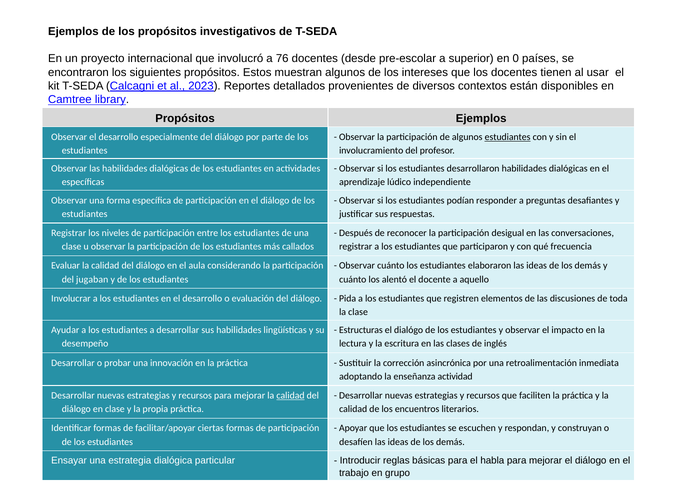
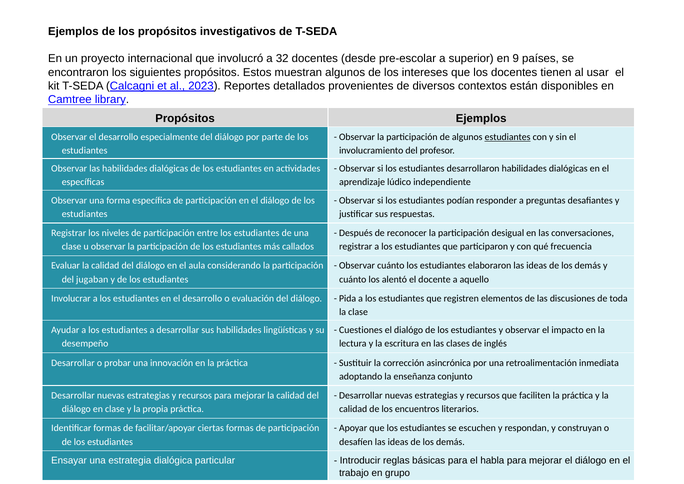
76: 76 -> 32
0: 0 -> 9
Estructuras: Estructuras -> Cuestiones
actividad: actividad -> conjunto
calidad at (290, 395) underline: present -> none
